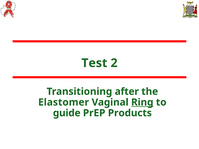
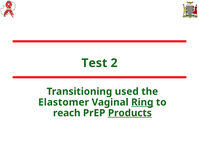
after: after -> used
guide: guide -> reach
Products underline: none -> present
